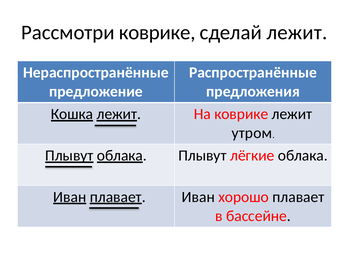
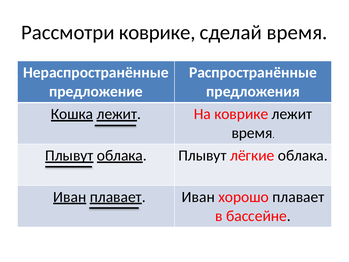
сделай лежит: лежит -> время
утром at (252, 133): утром -> время
